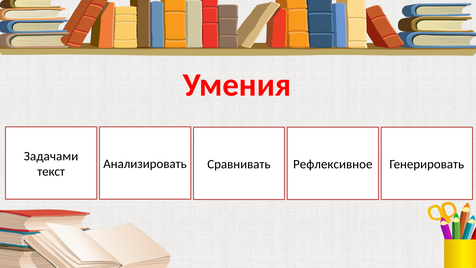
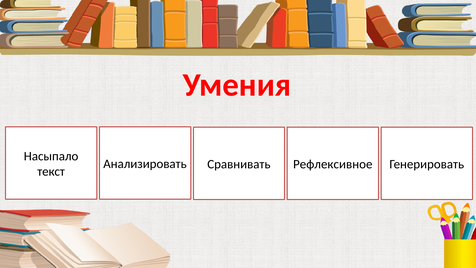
Задачами: Задачами -> Насыпало
